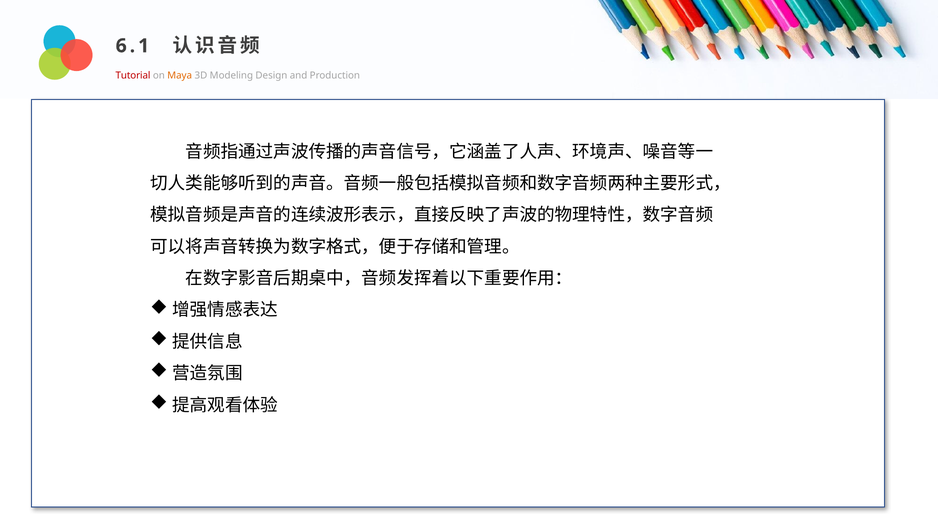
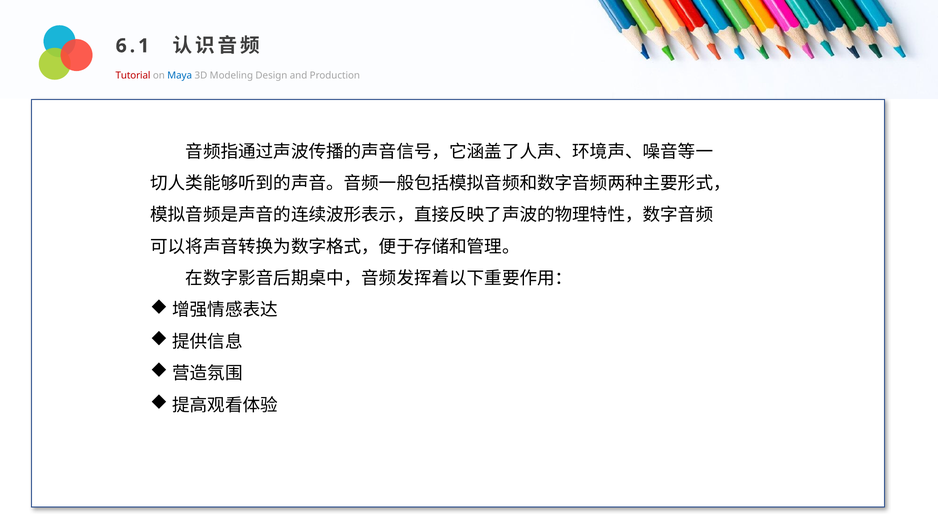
Maya colour: orange -> blue
